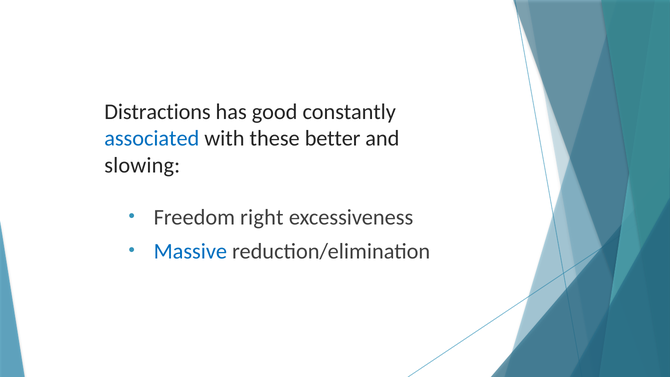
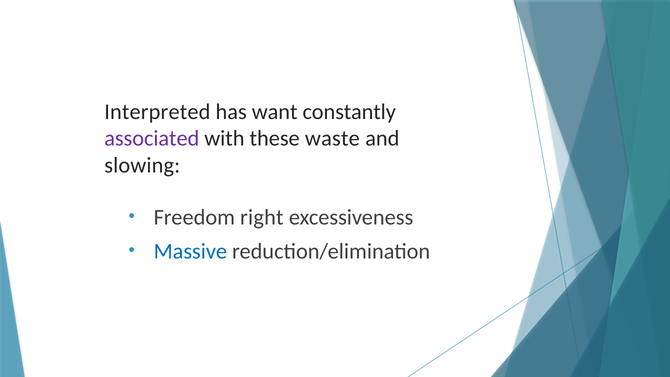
Distractions: Distractions -> Interpreted
good: good -> want
associated colour: blue -> purple
better: better -> waste
